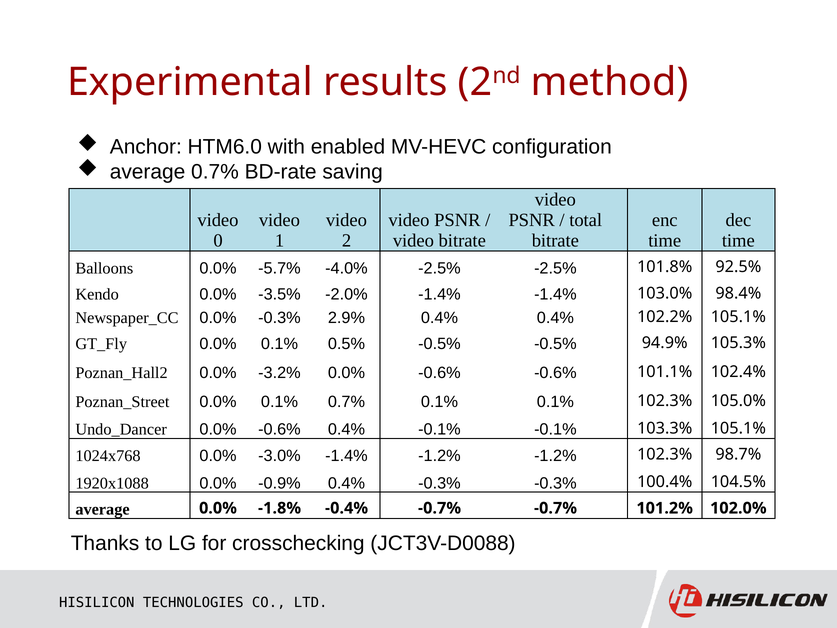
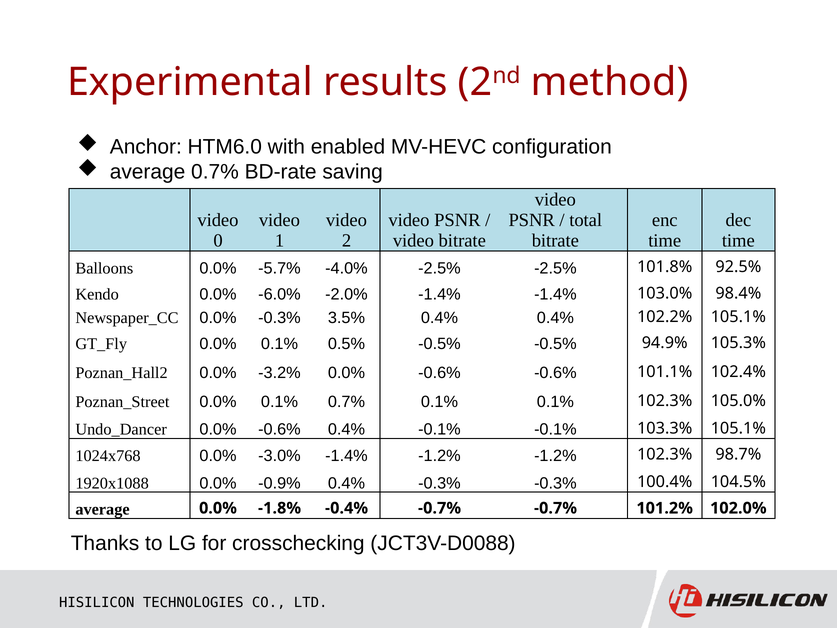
-3.5%: -3.5% -> -6.0%
2.9%: 2.9% -> 3.5%
